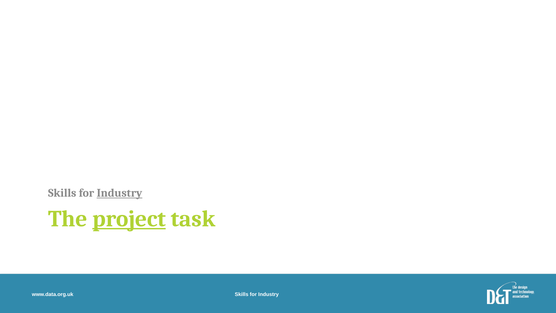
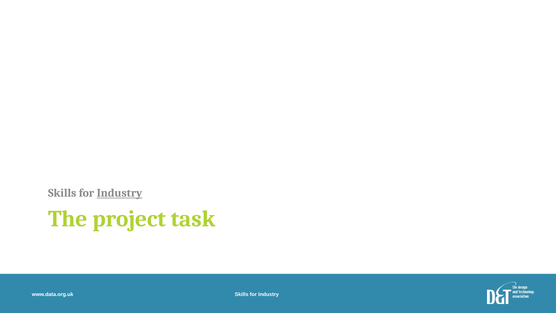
project underline: present -> none
